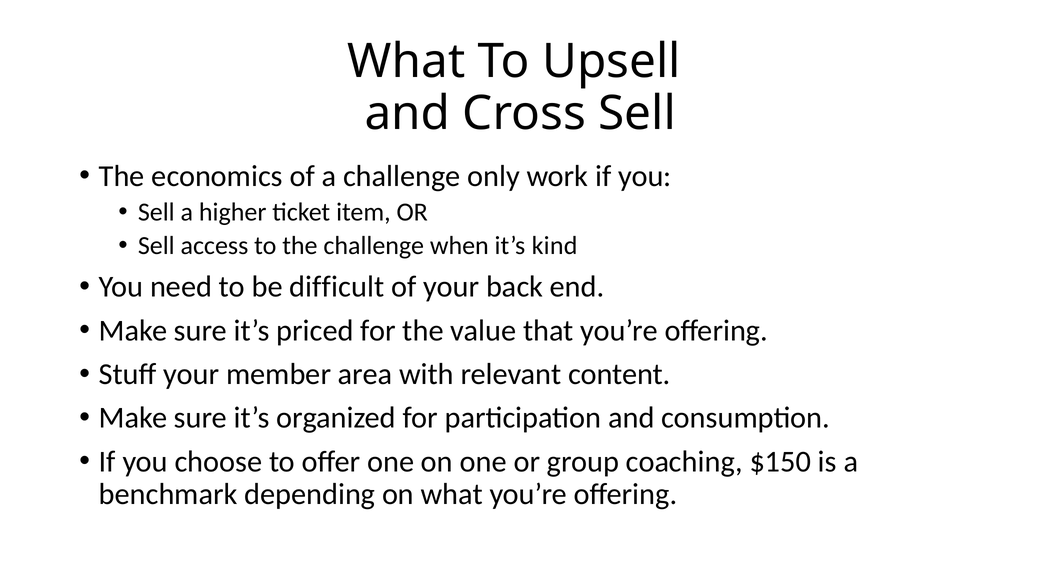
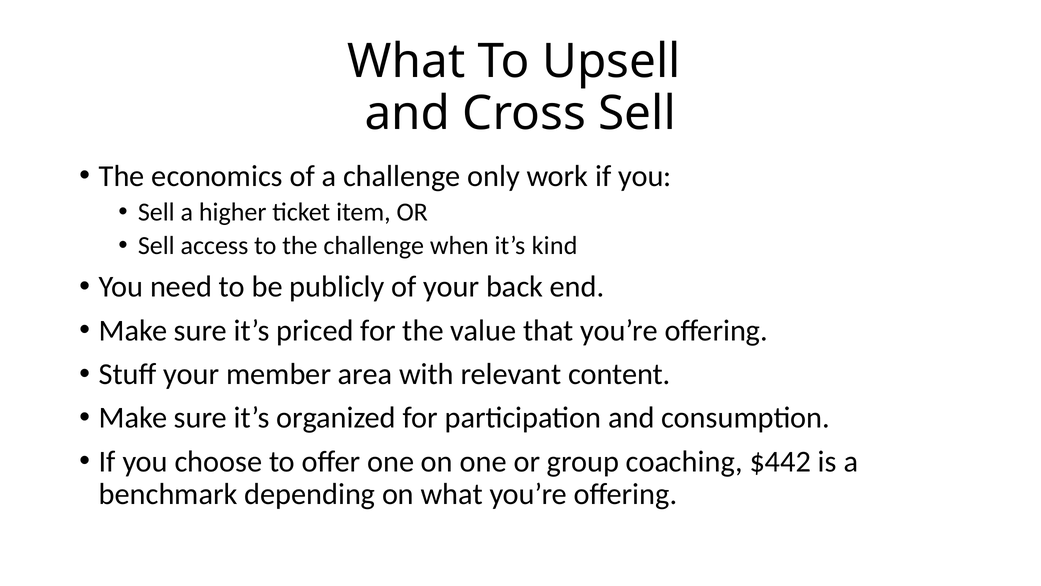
difficult: difficult -> publicly
$150: $150 -> $442
